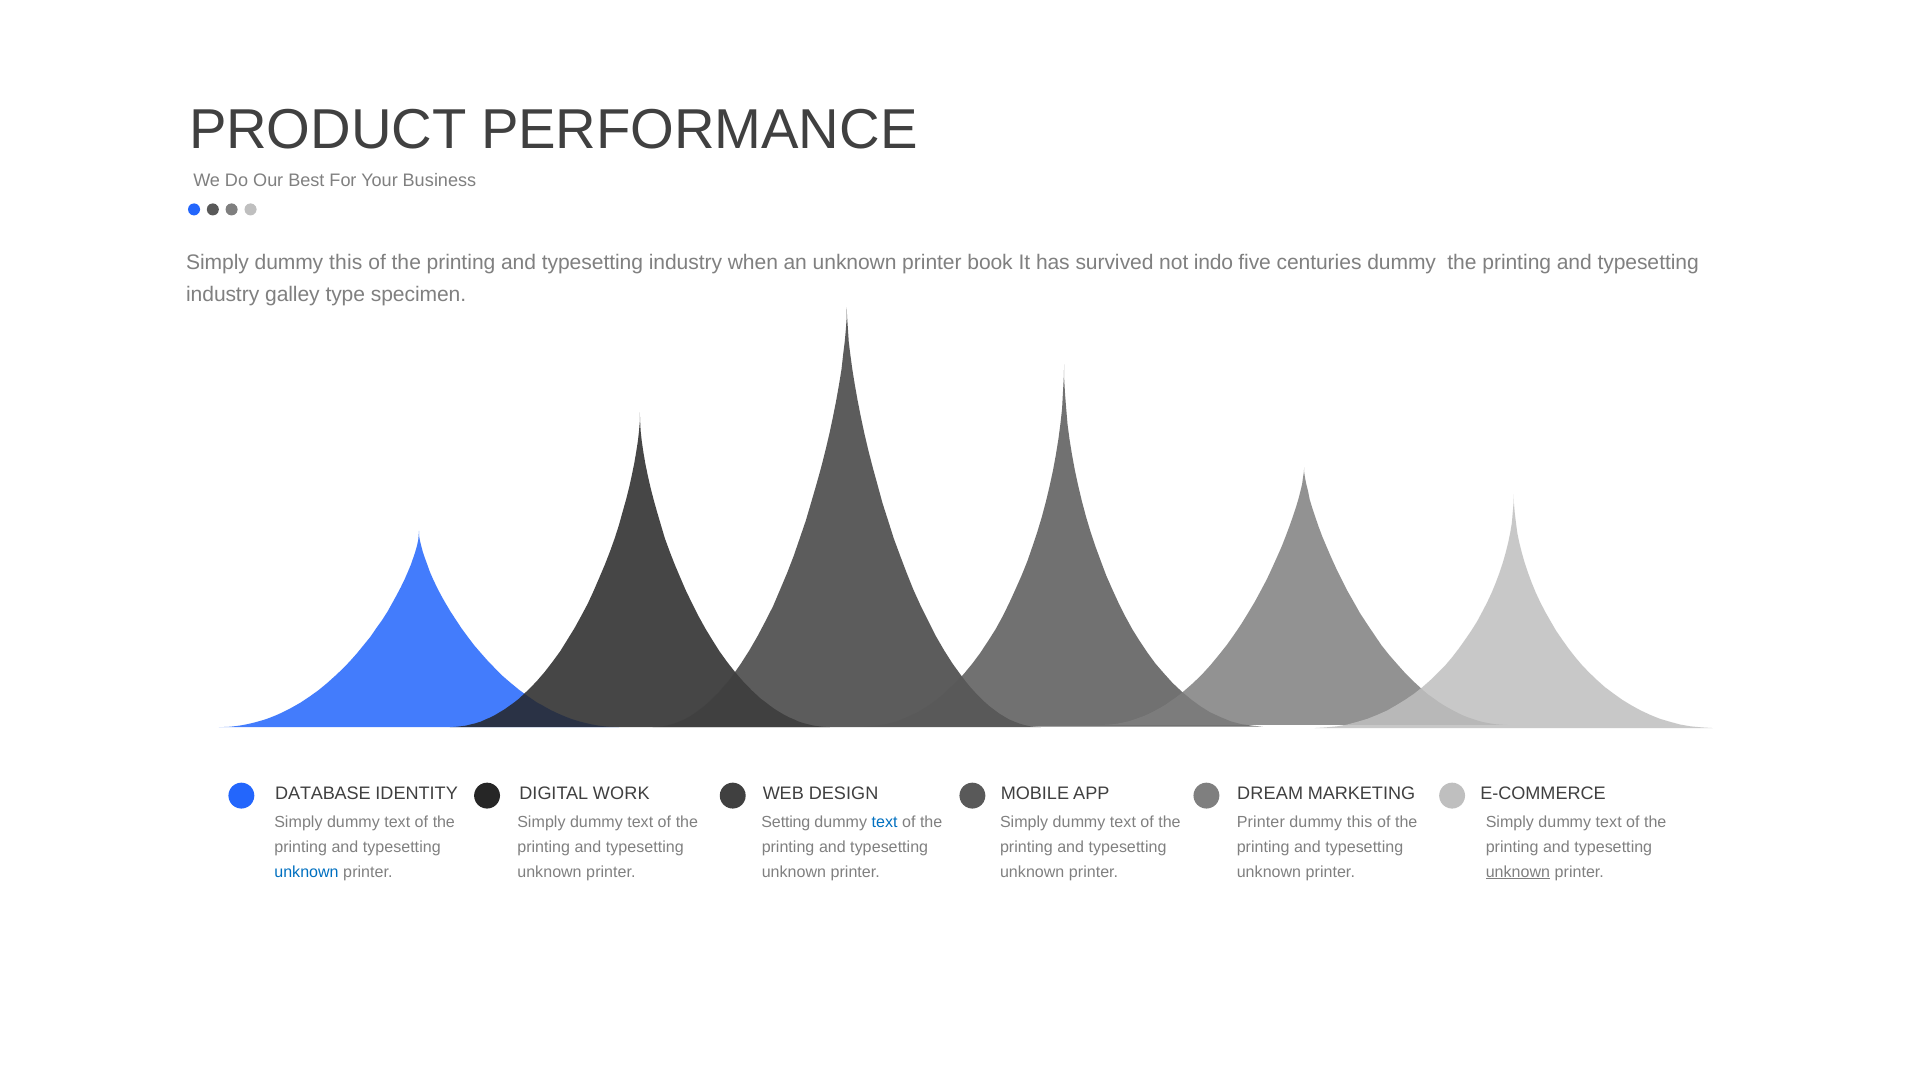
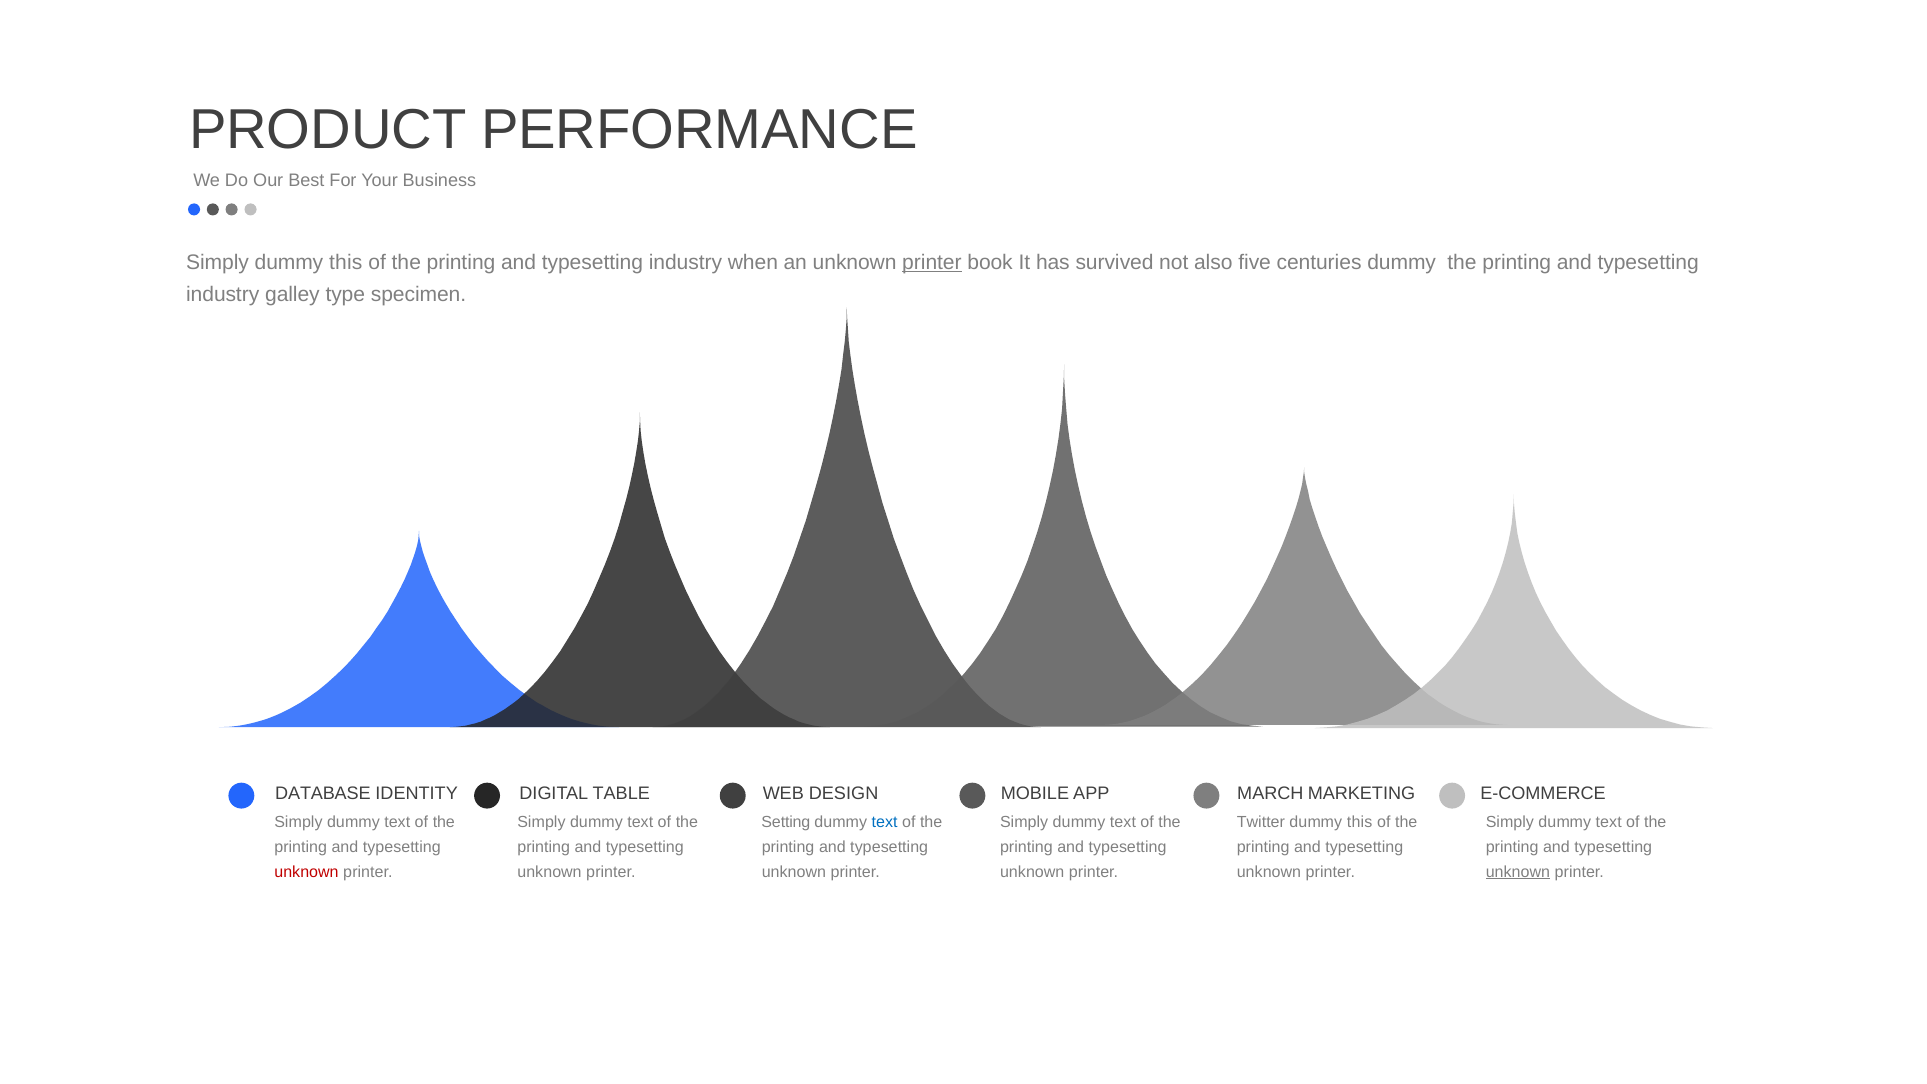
printer at (932, 262) underline: none -> present
indo: indo -> also
WORK: WORK -> TABLE
DREAM: DREAM -> MARCH
Printer at (1261, 822): Printer -> Twitter
unknown at (306, 872) colour: blue -> red
